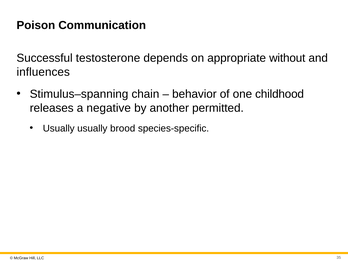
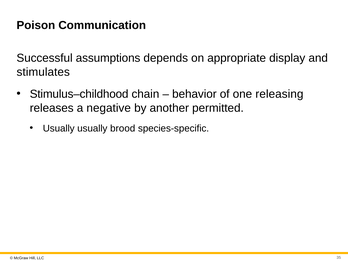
testosterone: testosterone -> assumptions
without: without -> display
influences: influences -> stimulates
Stimulus–spanning: Stimulus–spanning -> Stimulus–childhood
childhood: childhood -> releasing
